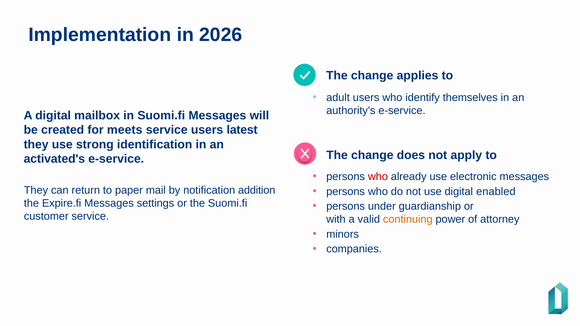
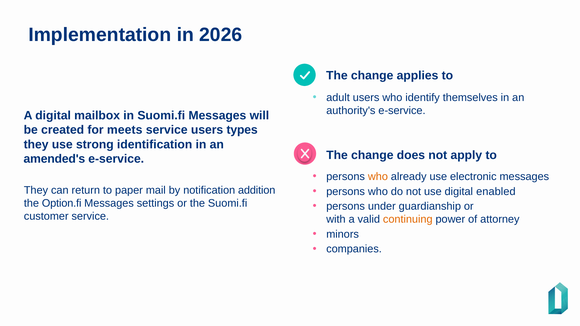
latest: latest -> types
activated's: activated's -> amended's
who at (378, 177) colour: red -> orange
Expire.fi: Expire.fi -> Option.fi
